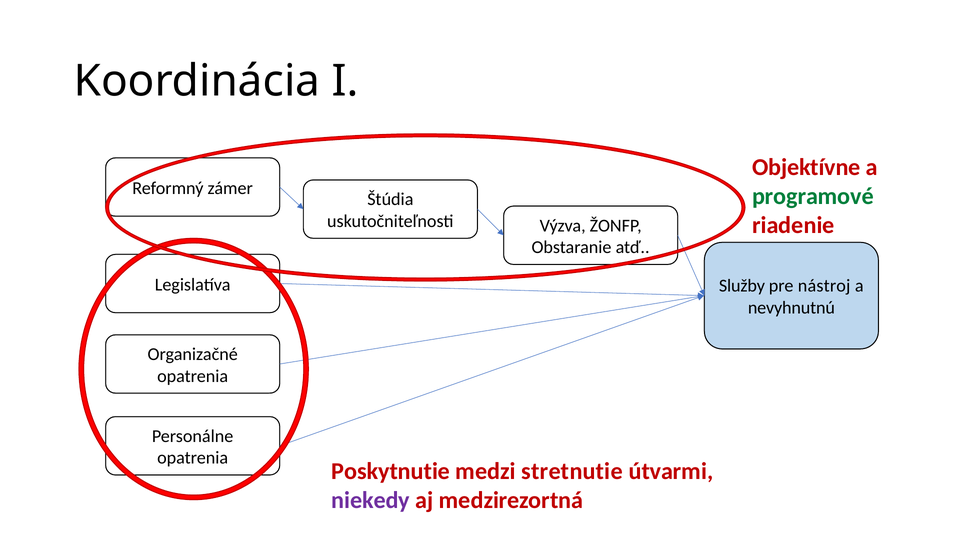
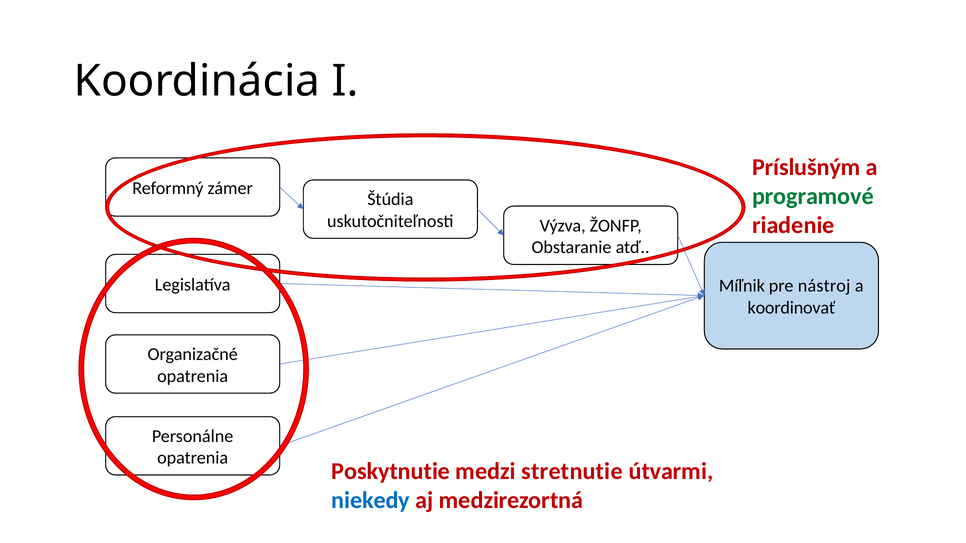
Objektívne: Objektívne -> Príslušným
Služby: Služby -> Míľnik
nevyhnutnú: nevyhnutnú -> koordinovať
niekedy colour: purple -> blue
